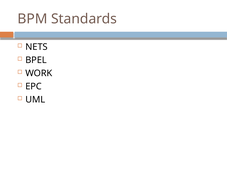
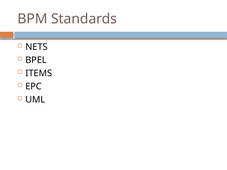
WORK: WORK -> ITEMS
